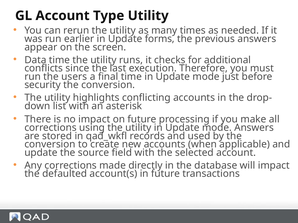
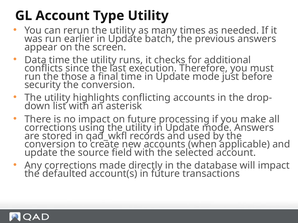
forms: forms -> batch
users: users -> those
